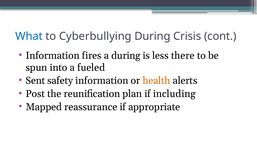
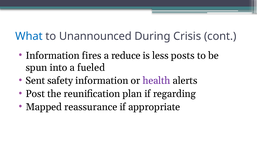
Cyberbullying: Cyberbullying -> Unannounced
a during: during -> reduce
there: there -> posts
health colour: orange -> purple
including: including -> regarding
